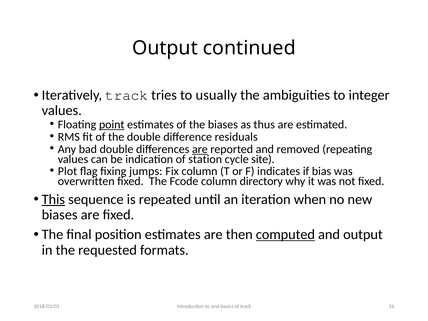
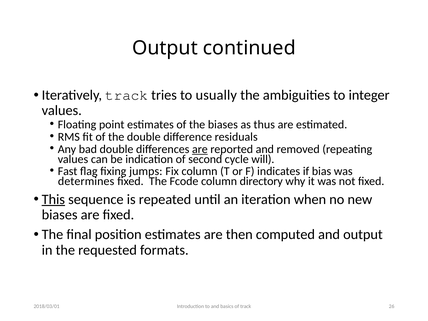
point underline: present -> none
station: station -> second
site: site -> will
Plot: Plot -> Fast
overwritten: overwritten -> determines
computed underline: present -> none
